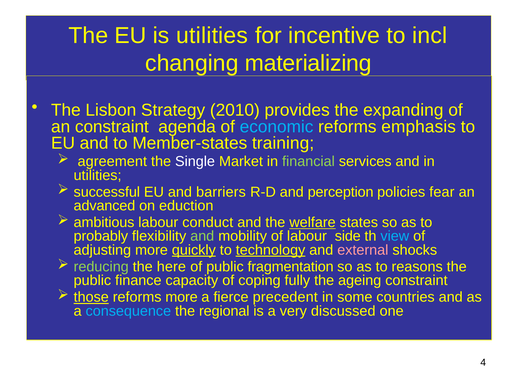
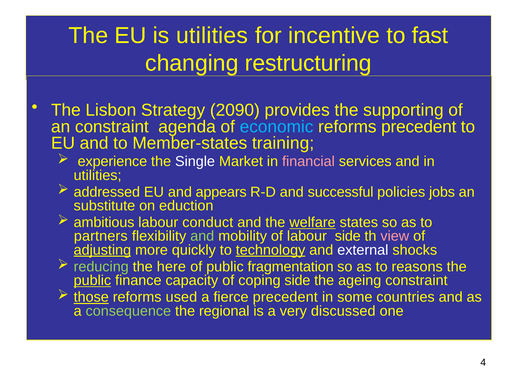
incl: incl -> fast
materializing: materializing -> restructuring
2010: 2010 -> 2090
expanding: expanding -> supporting
reforms emphasis: emphasis -> precedent
agreement: agreement -> experience
financial colour: light green -> pink
successful: successful -> addressed
barriers: barriers -> appears
perception: perception -> successful
fear: fear -> jobs
advanced: advanced -> substitute
probably: probably -> partners
view colour: light blue -> pink
adjusting underline: none -> present
quickly underline: present -> none
external colour: pink -> white
public at (92, 280) underline: none -> present
coping fully: fully -> side
reforms more: more -> used
consequence colour: light blue -> light green
